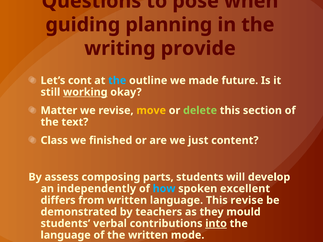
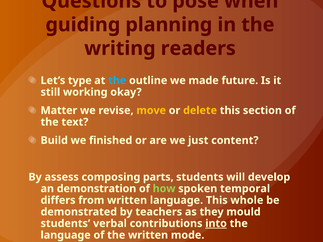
provide: provide -> readers
cont: cont -> type
working underline: present -> none
delete colour: light green -> yellow
Class: Class -> Build
independently: independently -> demonstration
how colour: light blue -> light green
excellent: excellent -> temporal
This revise: revise -> whole
